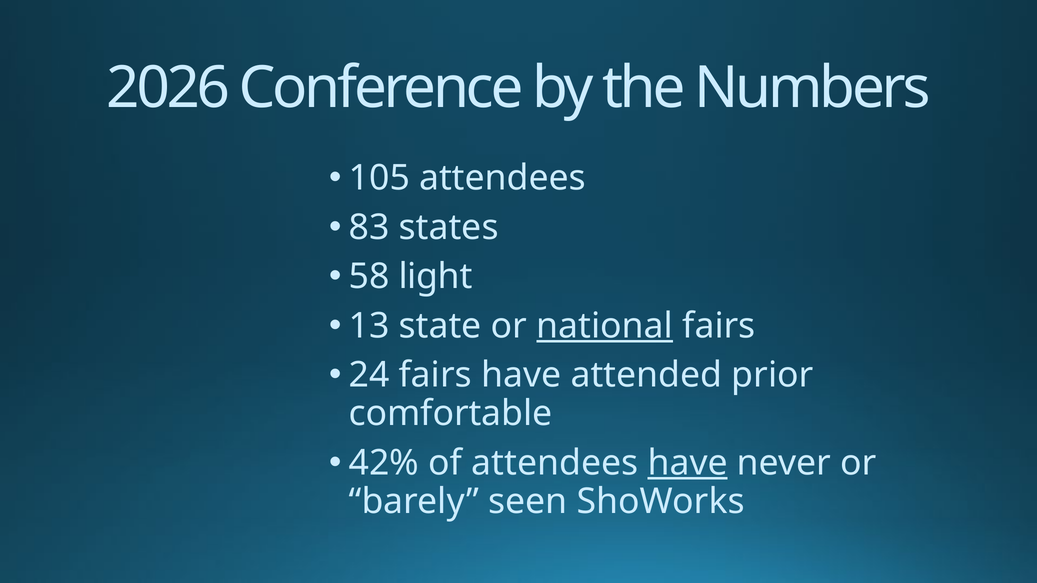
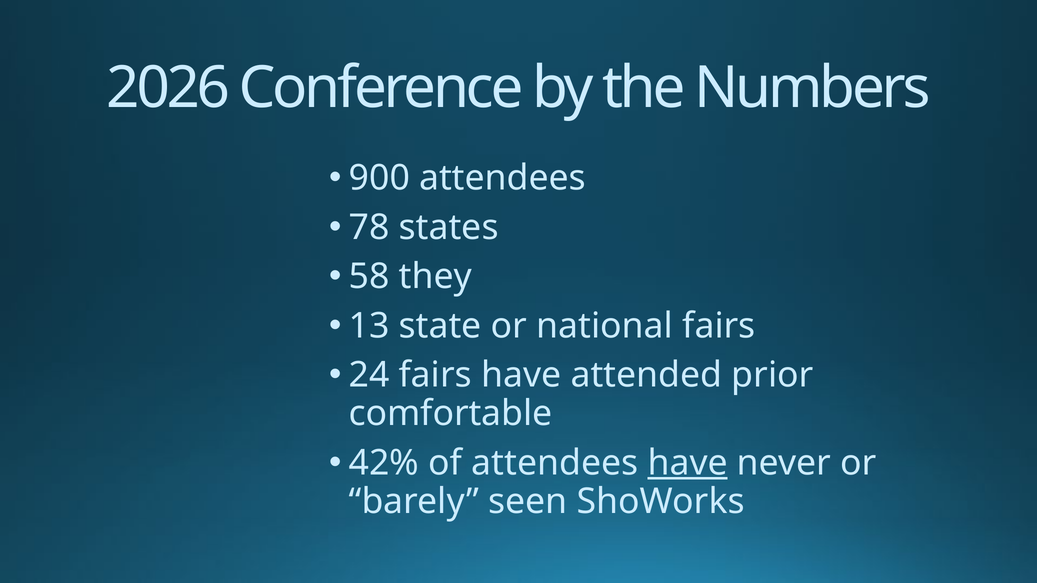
105: 105 -> 900
83: 83 -> 78
light: light -> they
national underline: present -> none
